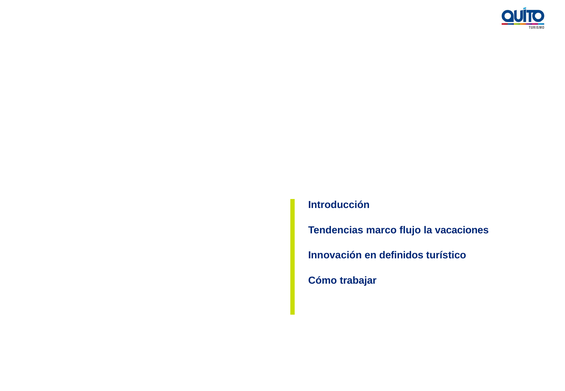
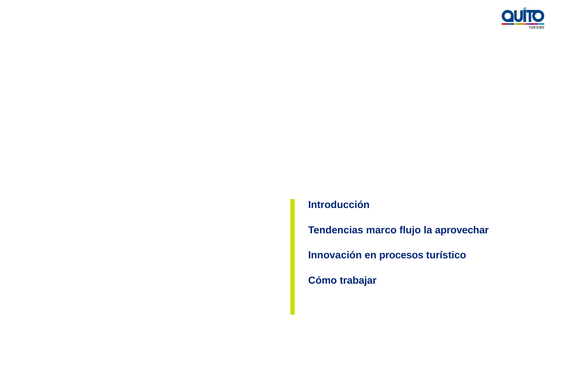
vacaciones: vacaciones -> aprovechar
definidos: definidos -> procesos
